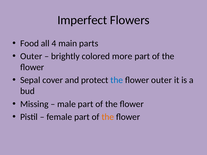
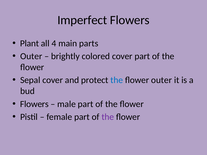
Food: Food -> Plant
colored more: more -> cover
Missing at (34, 104): Missing -> Flowers
the at (108, 117) colour: orange -> purple
